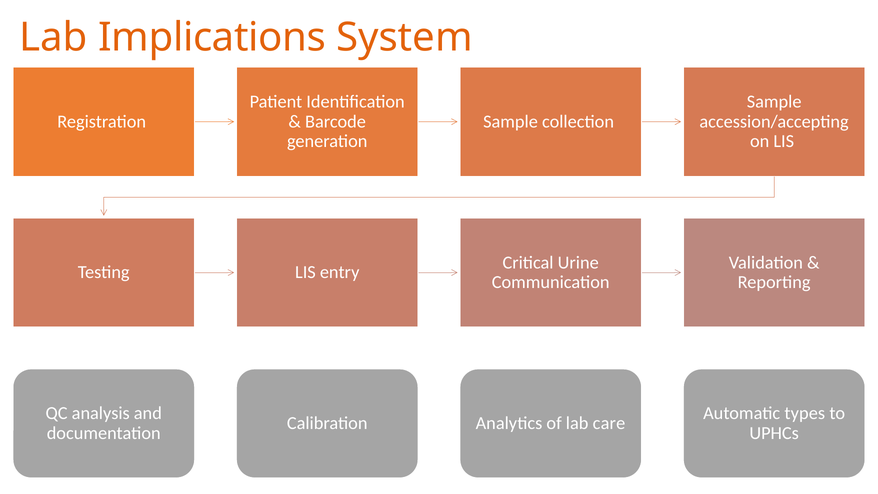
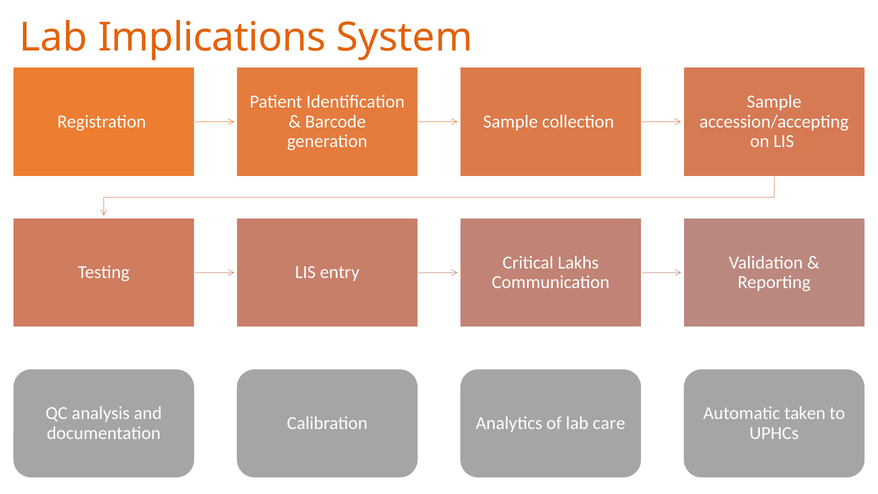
Urine: Urine -> Lakhs
types: types -> taken
